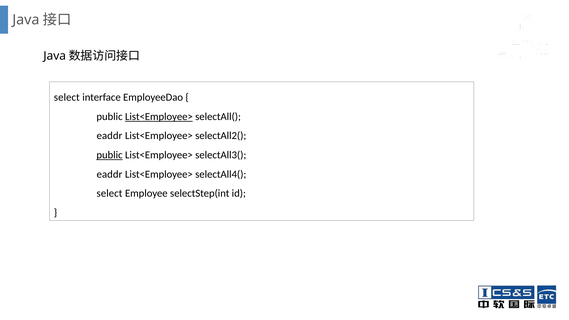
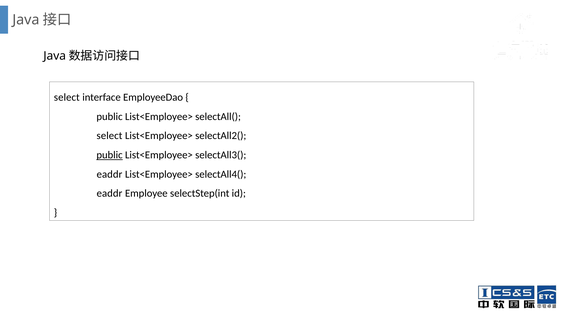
List<Employee> at (159, 117) underline: present -> none
eaddr at (109, 136): eaddr -> select
select at (109, 193): select -> eaddr
